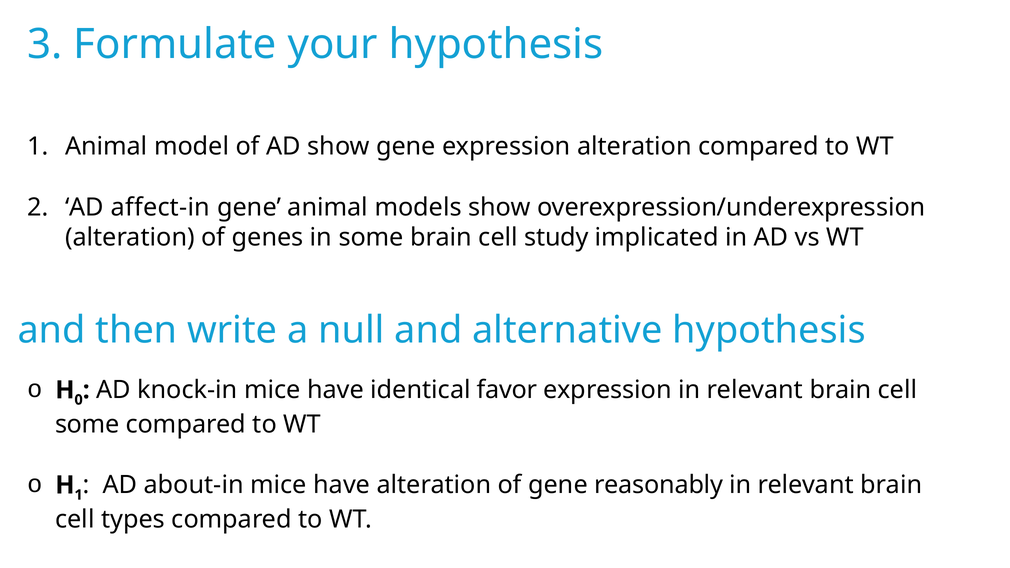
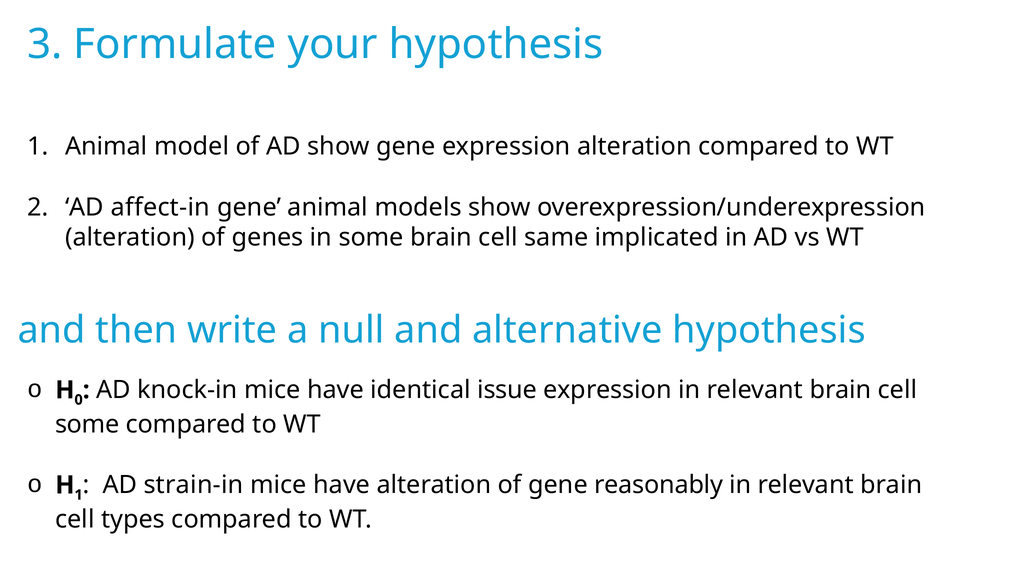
study: study -> same
favor: favor -> issue
about-in: about-in -> strain-in
